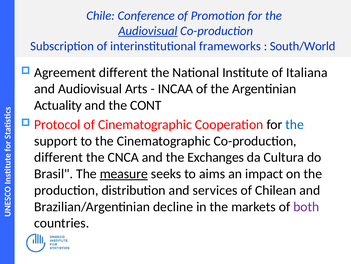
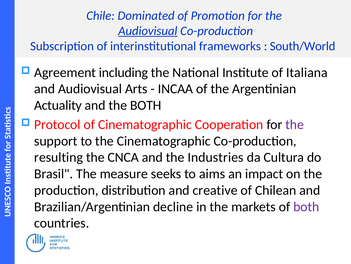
Conference: Conference -> Dominated
Agreement different: different -> including
the CONT: CONT -> BOTH
the at (295, 124) colour: blue -> purple
different at (59, 157): different -> resulting
Exchanges: Exchanges -> Industries
measure underline: present -> none
services: services -> creative
